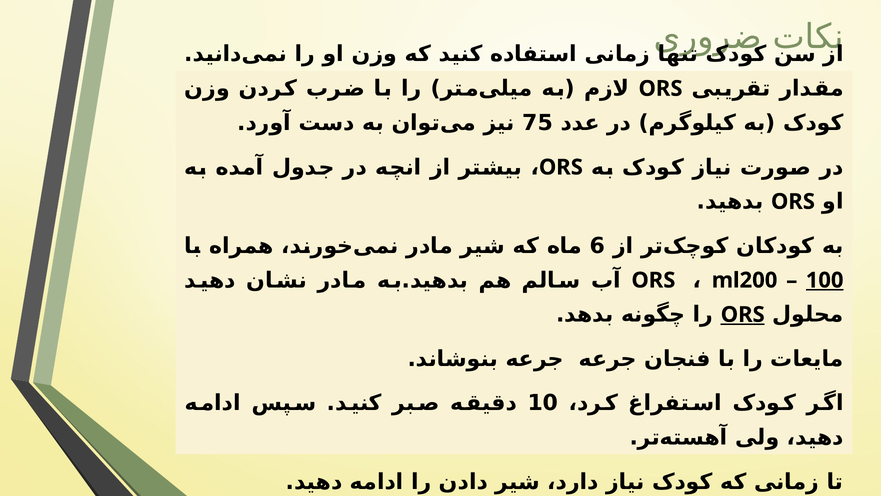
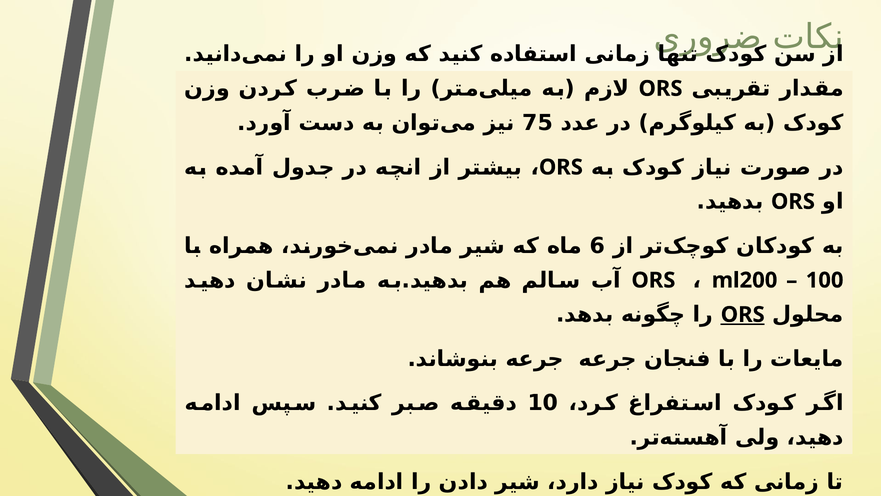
100 underline: present -> none
